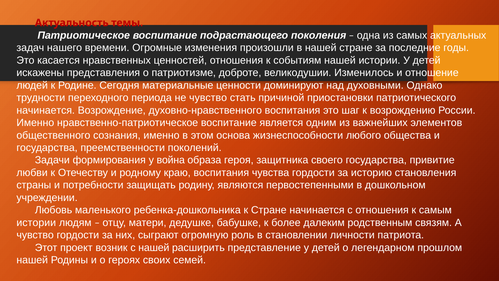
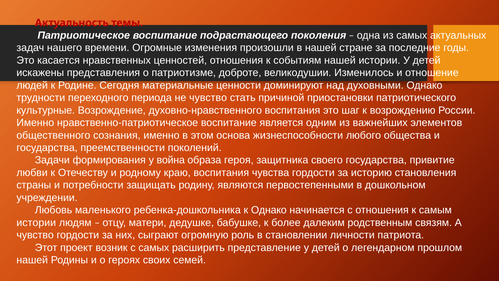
начинается at (46, 110): начинается -> культурные
к Стране: Стране -> Однако
с нашей: нашей -> самых
